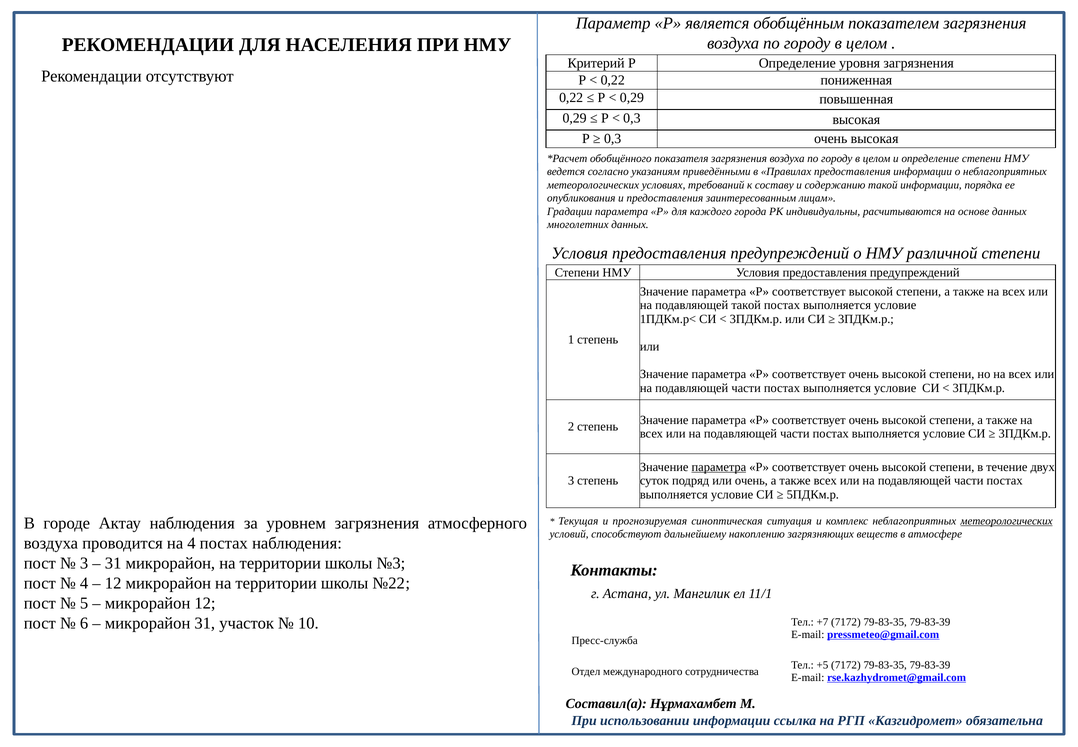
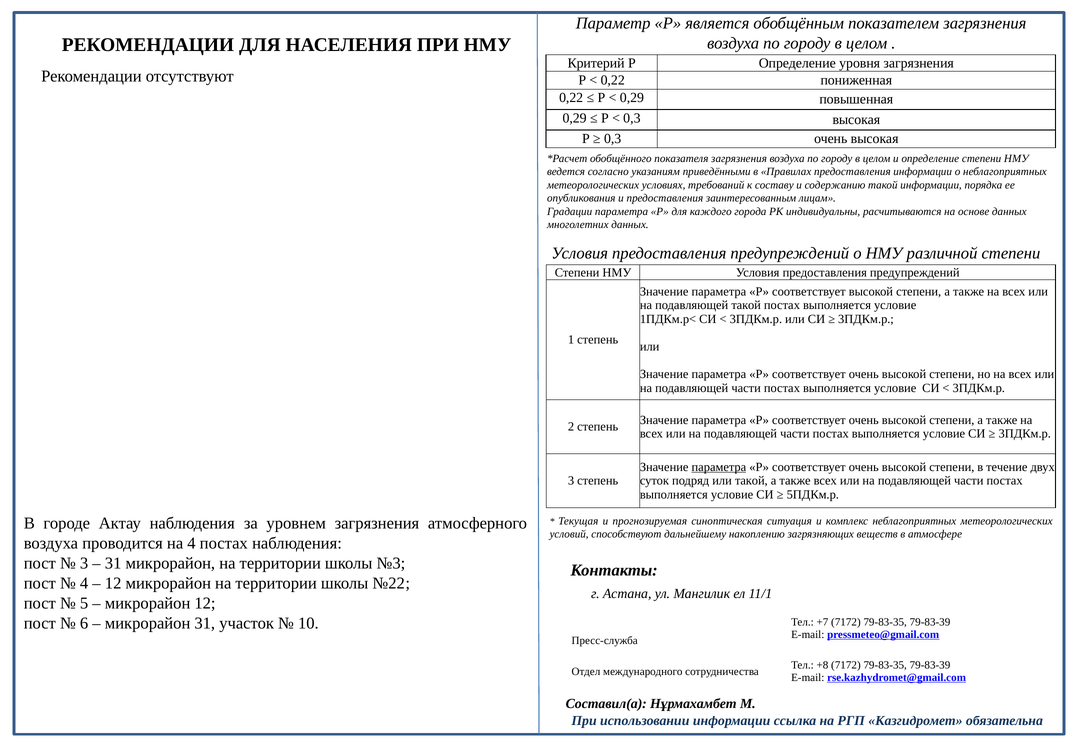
или очень: очень -> такой
метеорологических at (1007, 520) underline: present -> none
+5: +5 -> +8
